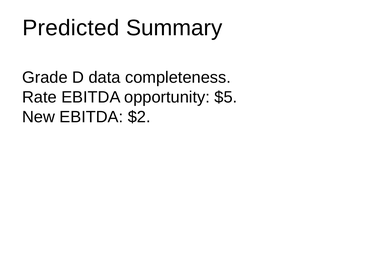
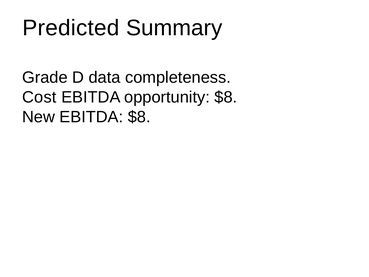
Rate: Rate -> Cost
opportunity $5: $5 -> $8
EBITDA $2: $2 -> $8
